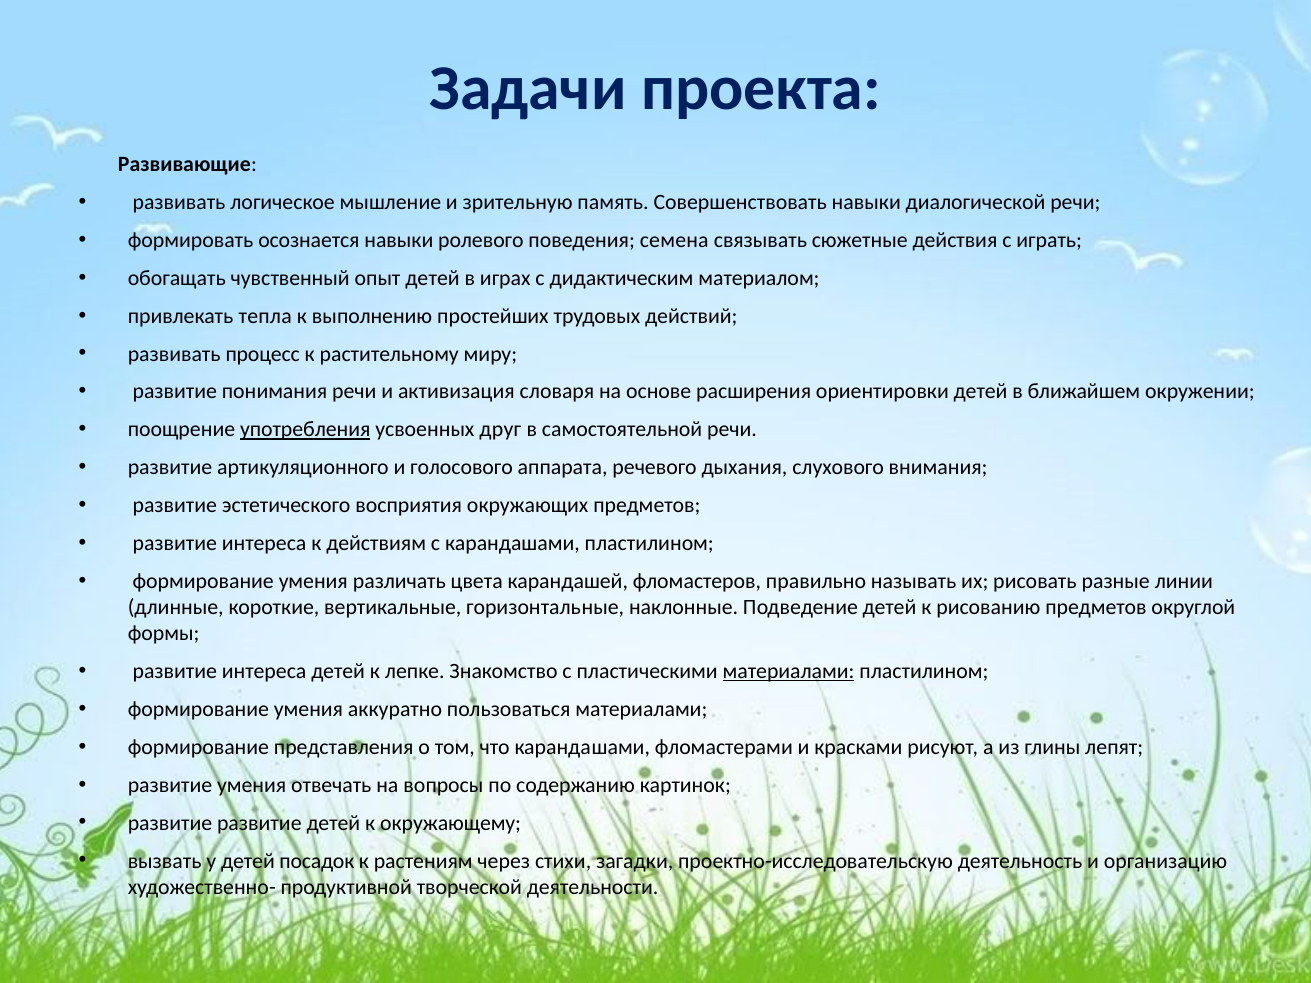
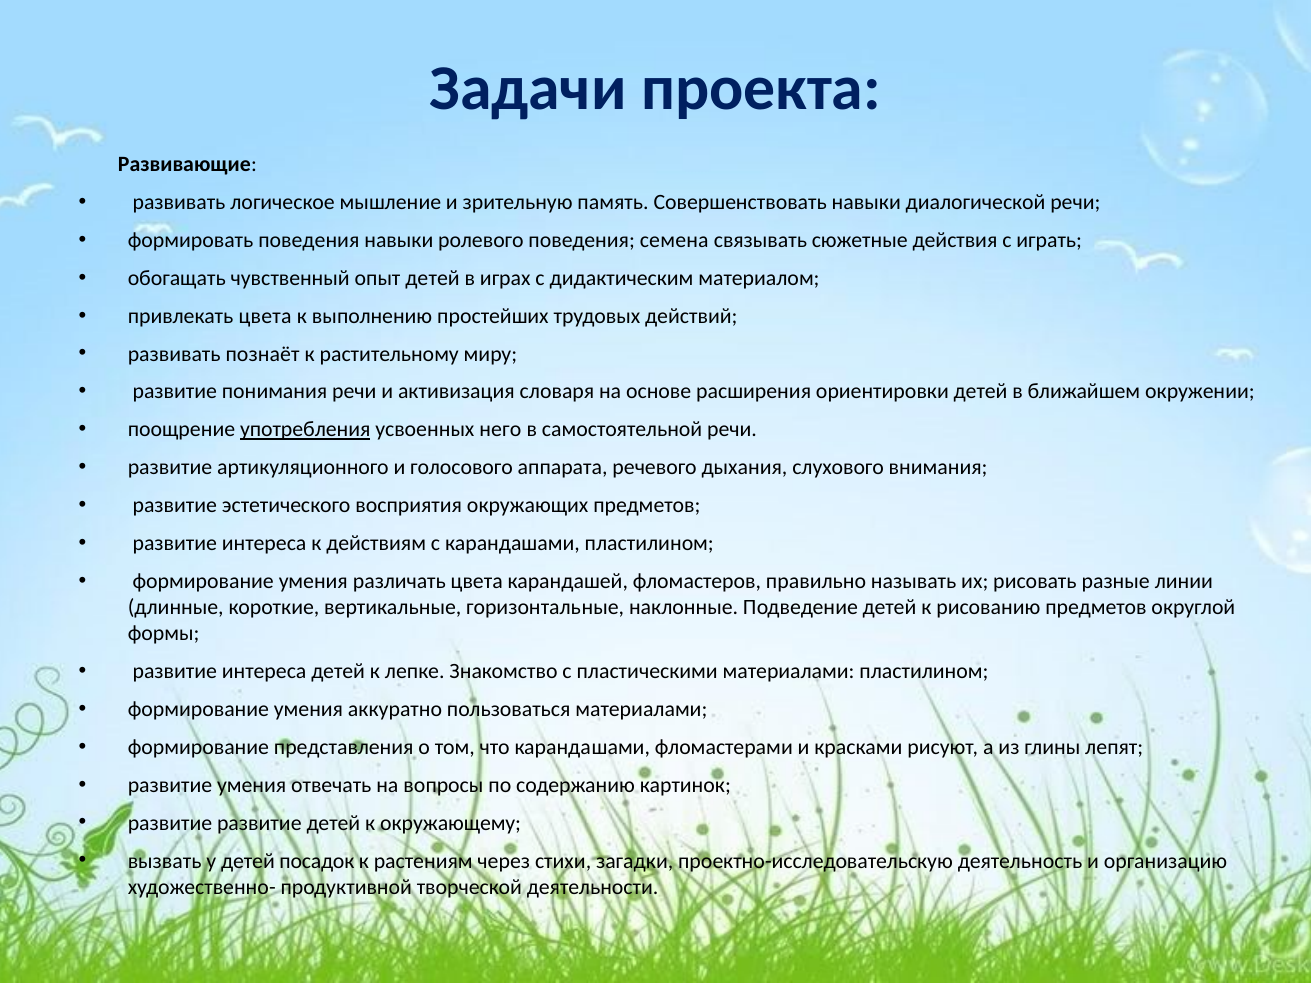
формировать осознается: осознается -> поведения
привлекать тепла: тепла -> цвета
процесс: процесс -> познаёт
друг: друг -> него
материалами at (789, 672) underline: present -> none
